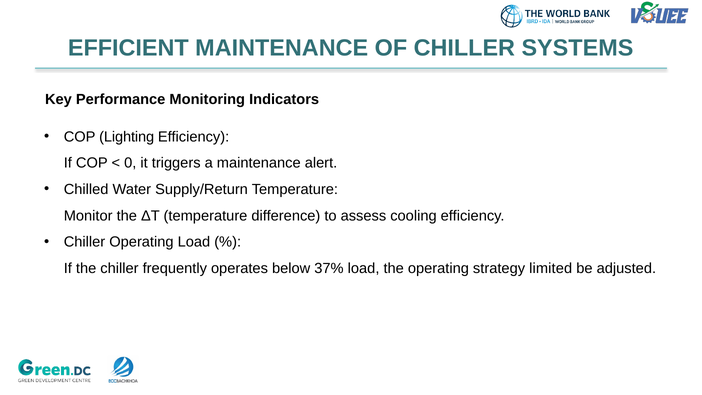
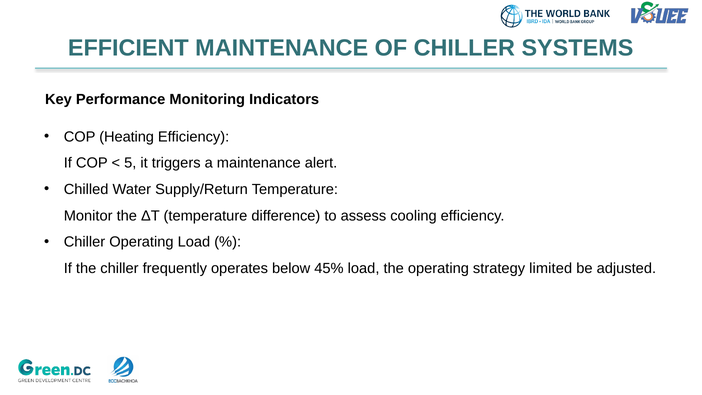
Lighting: Lighting -> Heating
0: 0 -> 5
37%: 37% -> 45%
